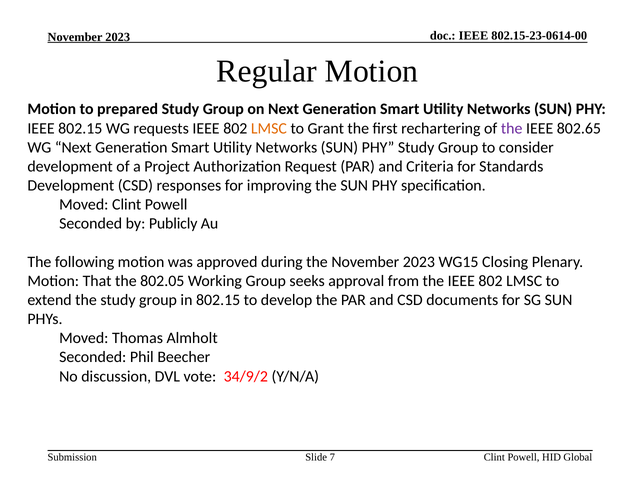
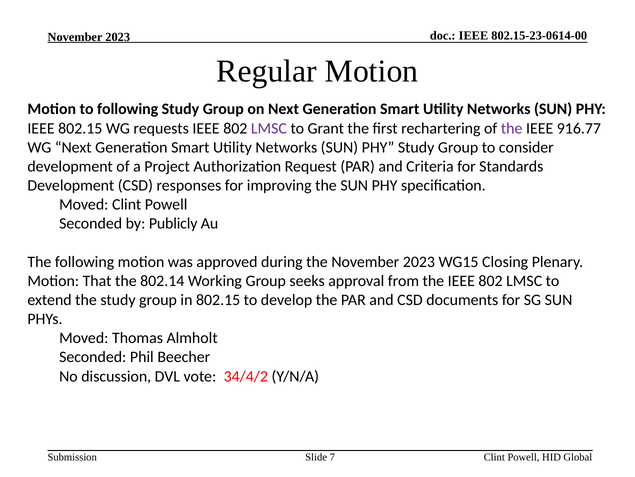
to prepared: prepared -> following
LMSC at (269, 128) colour: orange -> purple
802.65: 802.65 -> 916.77
802.05: 802.05 -> 802.14
34/9/2: 34/9/2 -> 34/4/2
